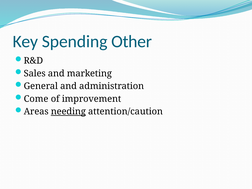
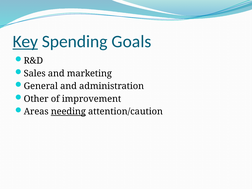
Key underline: none -> present
Other: Other -> Goals
Come: Come -> Other
